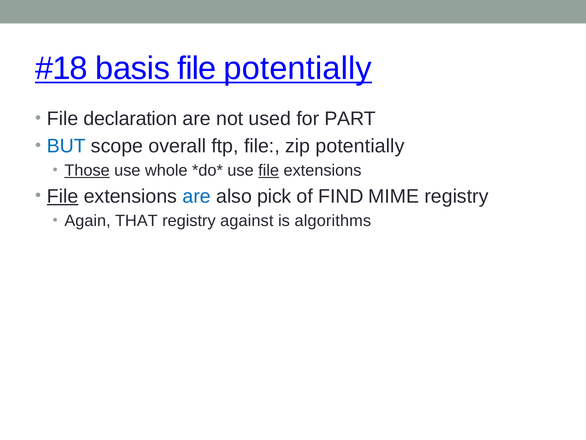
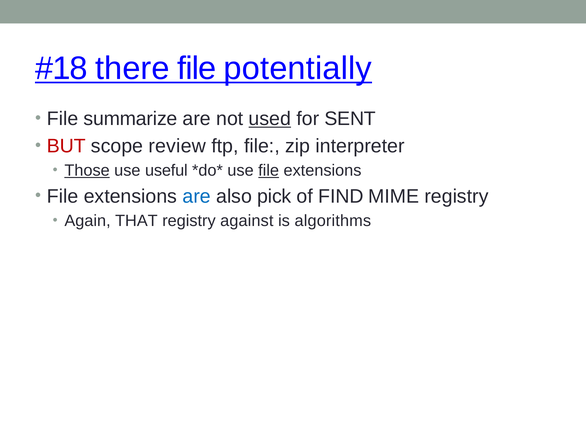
basis: basis -> there
declaration: declaration -> summarize
used underline: none -> present
PART: PART -> SENT
BUT colour: blue -> red
overall: overall -> review
zip potentially: potentially -> interpreter
whole: whole -> useful
File at (63, 196) underline: present -> none
